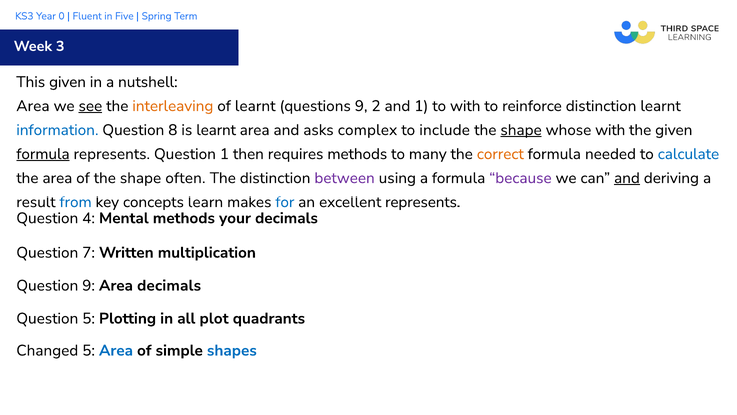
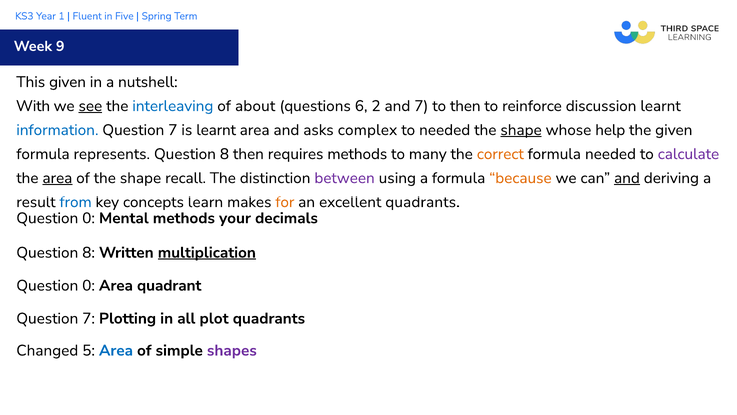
0: 0 -> 1
3: 3 -> 9
Area at (33, 106): Area -> With
interleaving colour: orange -> blue
of learnt: learnt -> about
questions 9: 9 -> 6
and 1: 1 -> 7
to with: with -> then
reinforce distinction: distinction -> discussion
8 at (173, 130): 8 -> 7
to include: include -> needed
whose with: with -> help
formula at (43, 154) underline: present -> none
represents Question 1: 1 -> 8
calculate colour: blue -> purple
area at (57, 178) underline: none -> present
often: often -> recall
because colour: purple -> orange
for colour: blue -> orange
excellent represents: represents -> quadrants
4 at (89, 218): 4 -> 0
7 at (89, 252): 7 -> 8
multiplication underline: none -> present
9 at (89, 285): 9 -> 0
Area decimals: decimals -> quadrant
5 at (89, 318): 5 -> 7
shapes colour: blue -> purple
